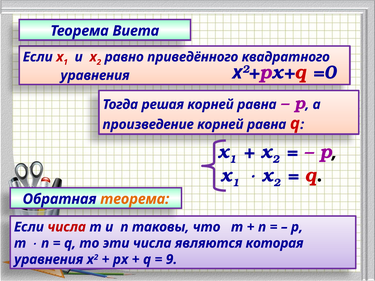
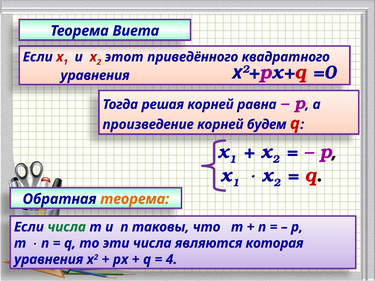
равно: равно -> этот
произведение корней равна: равна -> будем
числа at (67, 227) colour: red -> green
9: 9 -> 4
